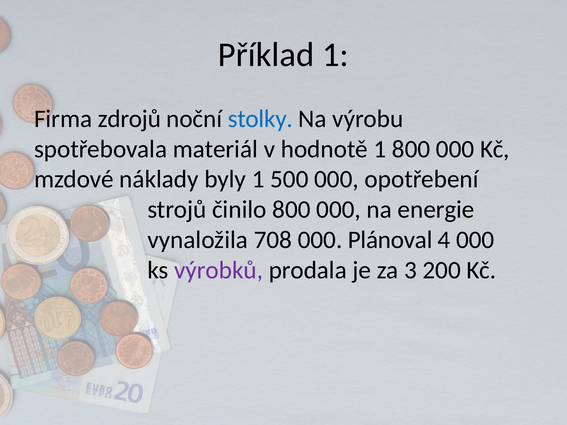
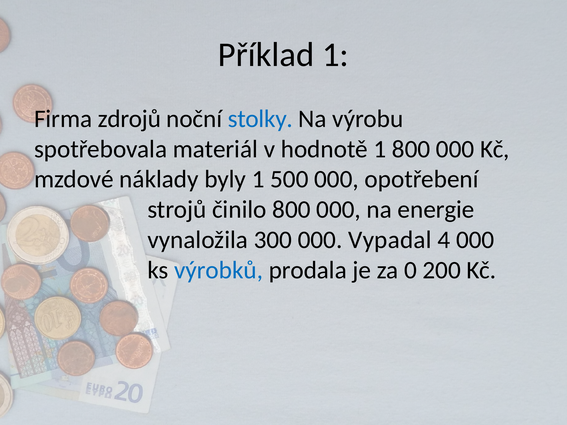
708: 708 -> 300
Plánoval: Plánoval -> Vypadal
výrobků colour: purple -> blue
3: 3 -> 0
